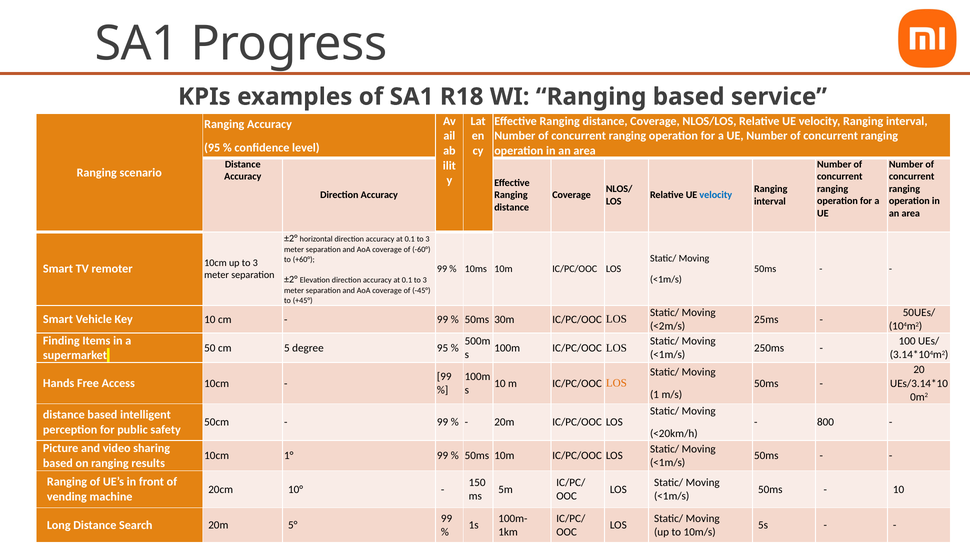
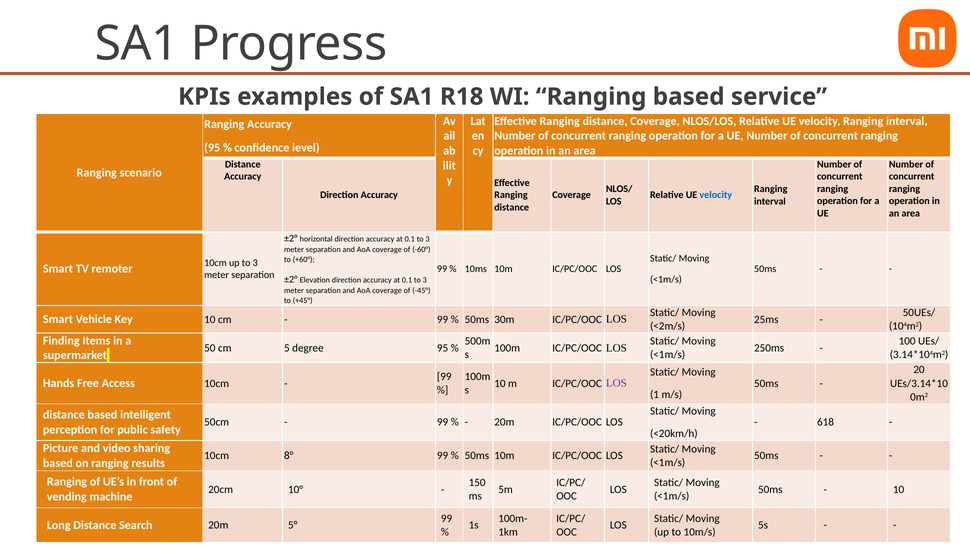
LOS at (616, 383) colour: orange -> purple
800: 800 -> 618
1°: 1° -> 8°
